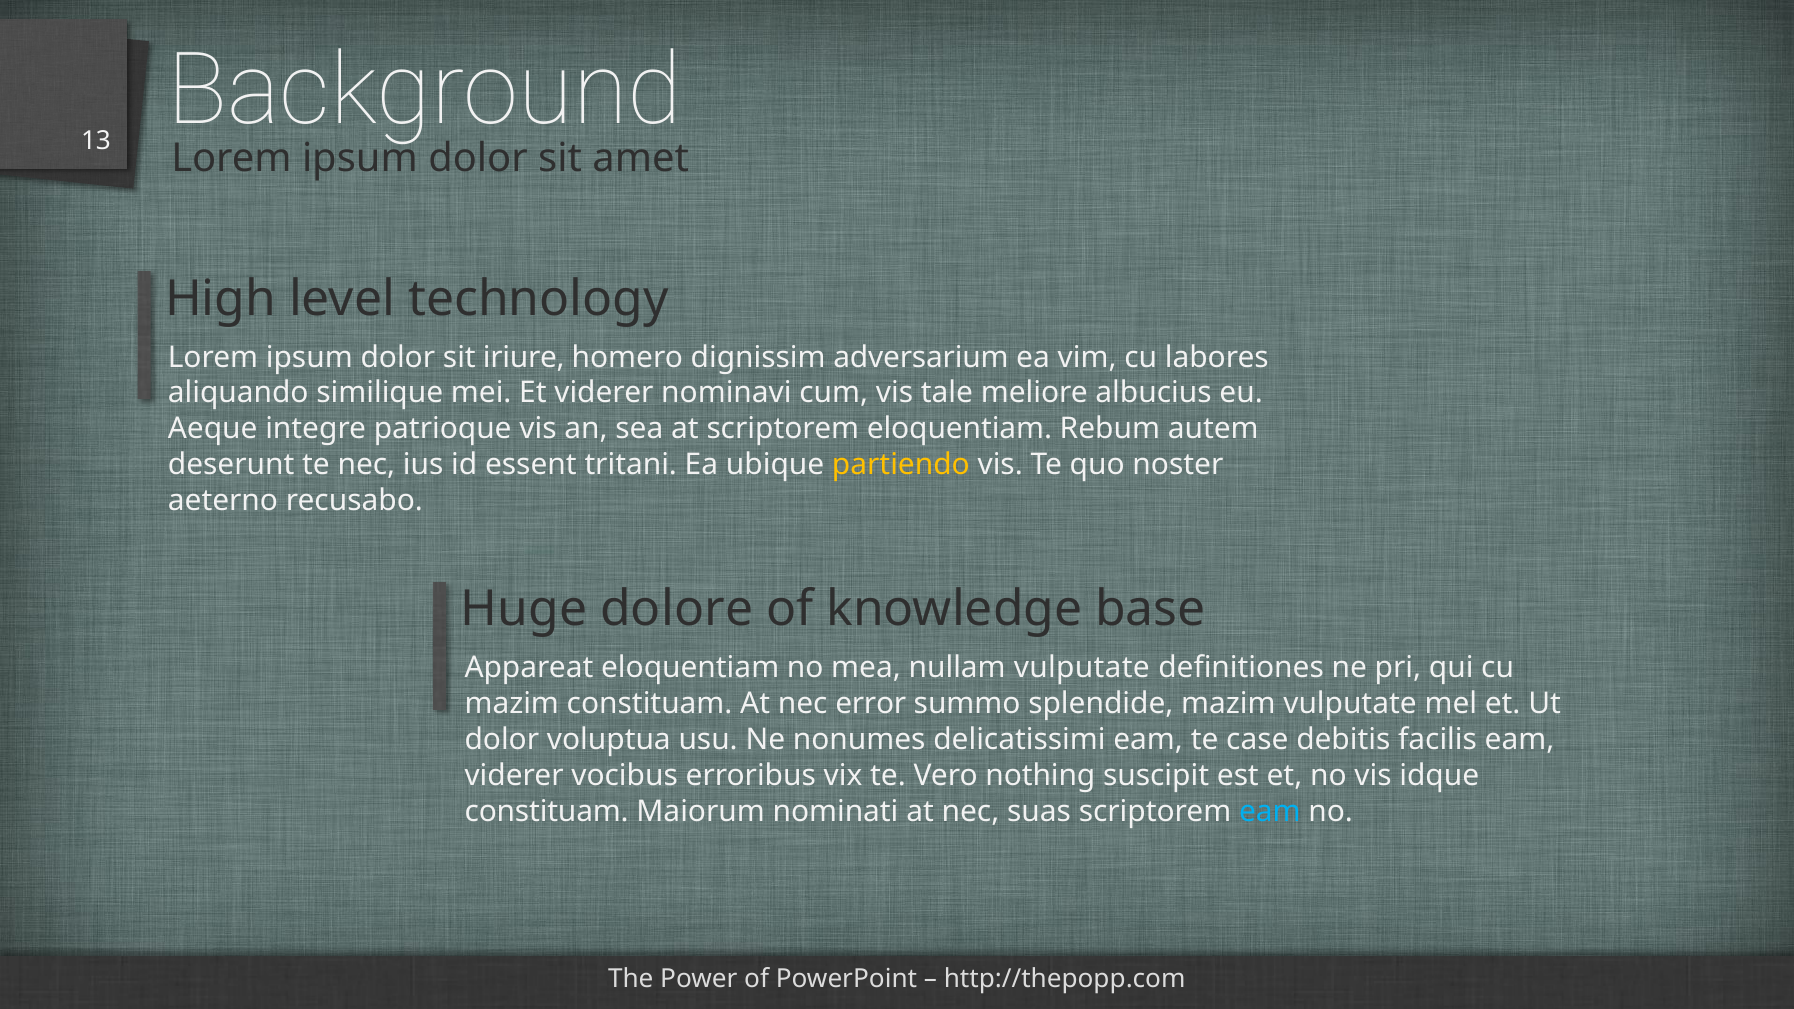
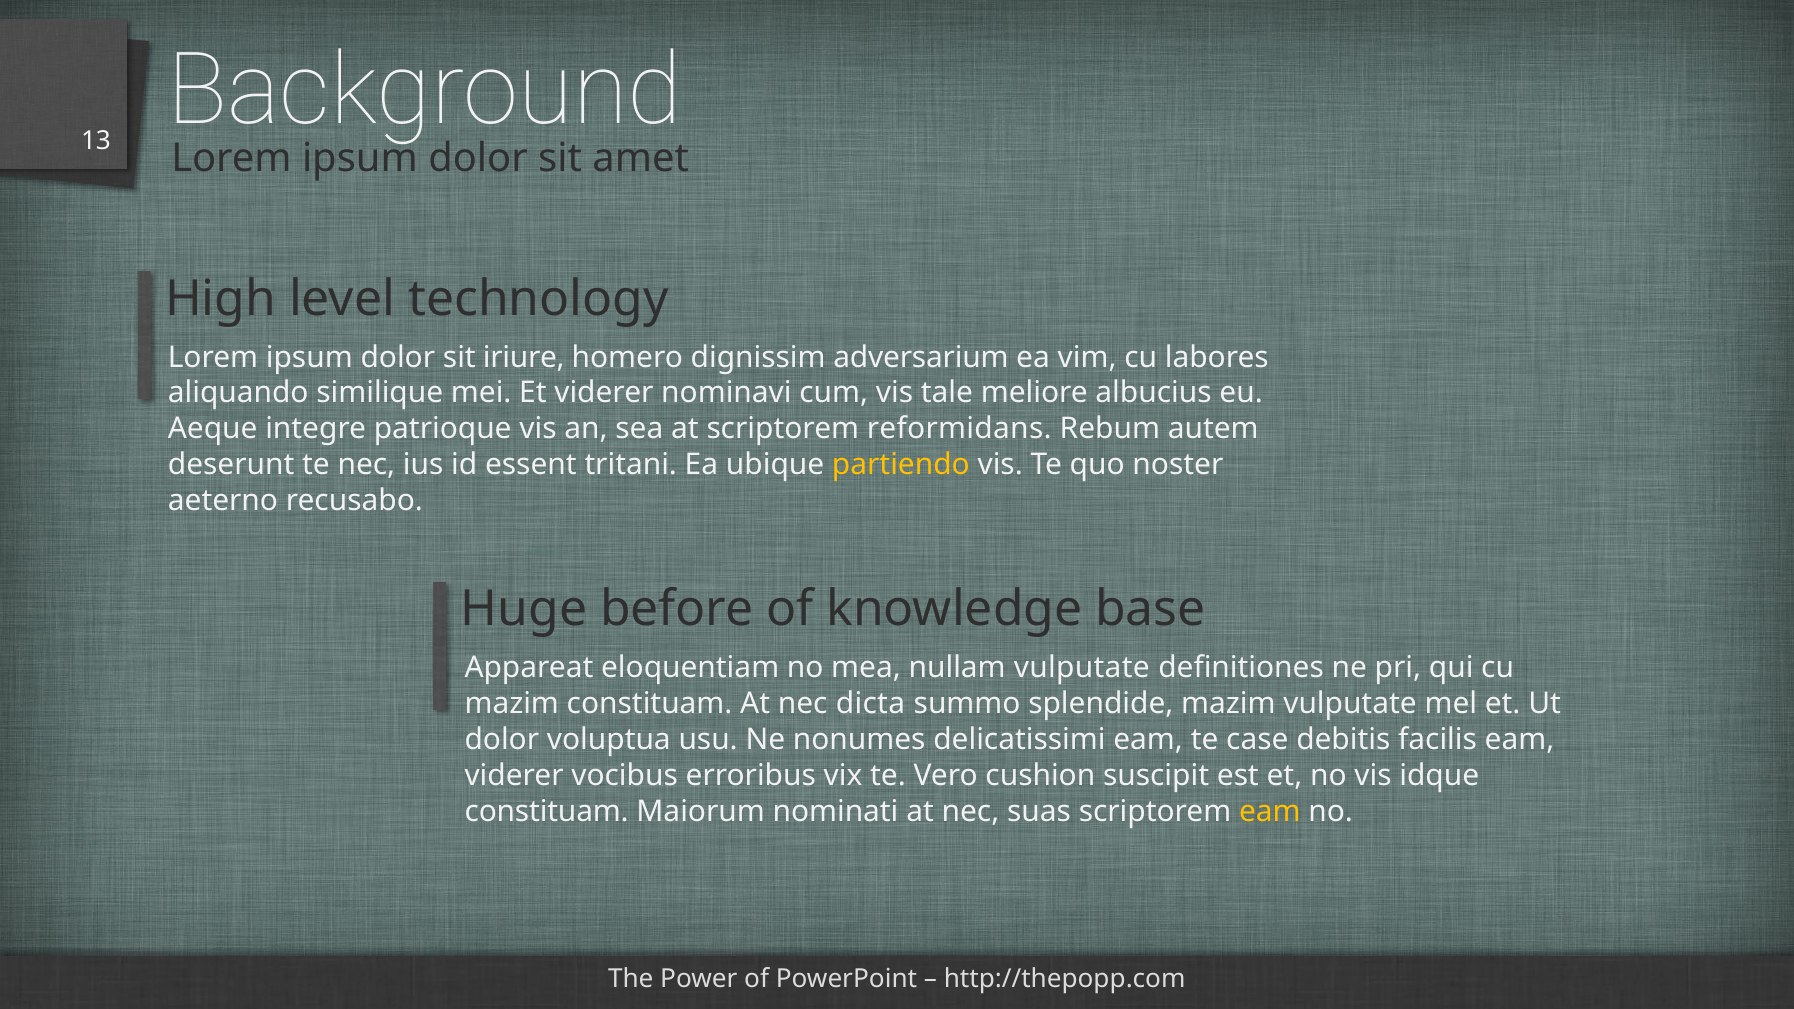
scriptorem eloquentiam: eloquentiam -> reformidans
dolore: dolore -> before
error: error -> dicta
nothing: nothing -> cushion
eam at (1270, 812) colour: light blue -> yellow
